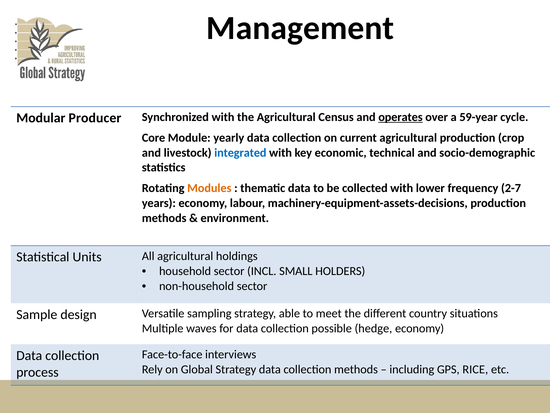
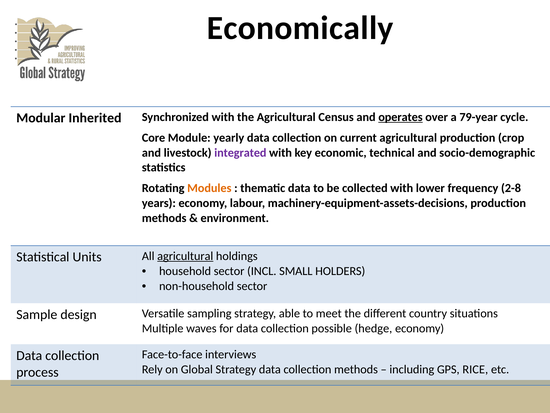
Management: Management -> Economically
Producer: Producer -> Inherited
59-year: 59-year -> 79-year
integrated colour: blue -> purple
2-7: 2-7 -> 2-8
agricultural at (185, 256) underline: none -> present
